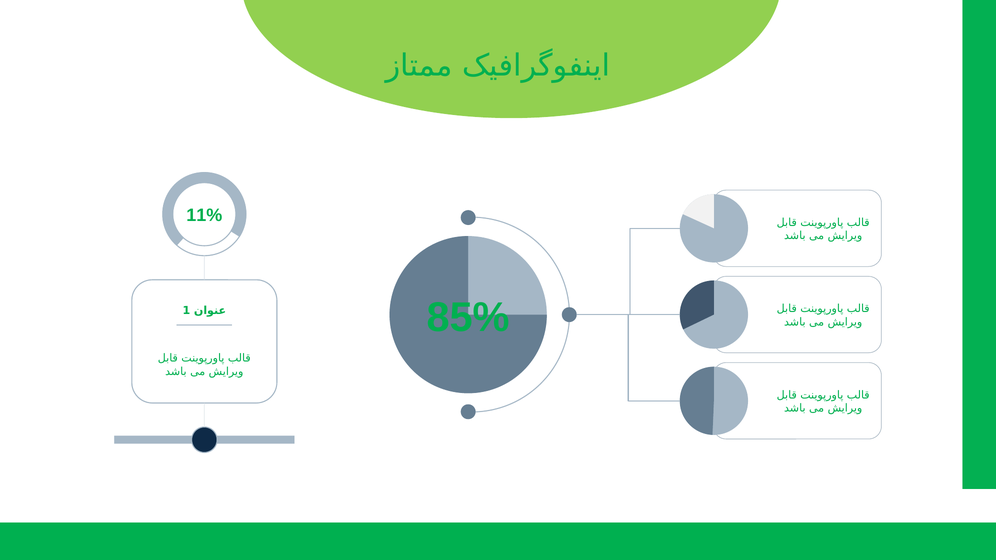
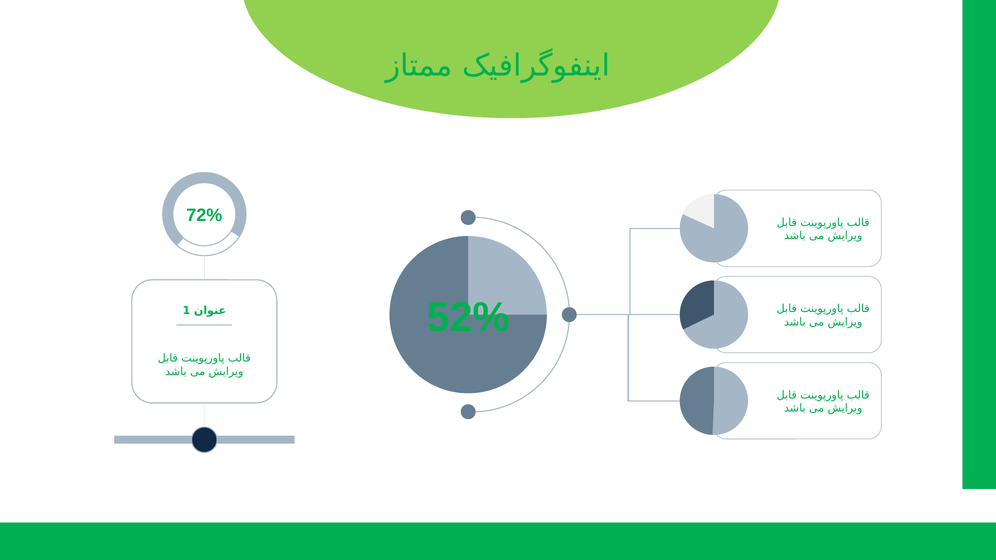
11%: 11% -> 72%
85%: 85% -> 52%
